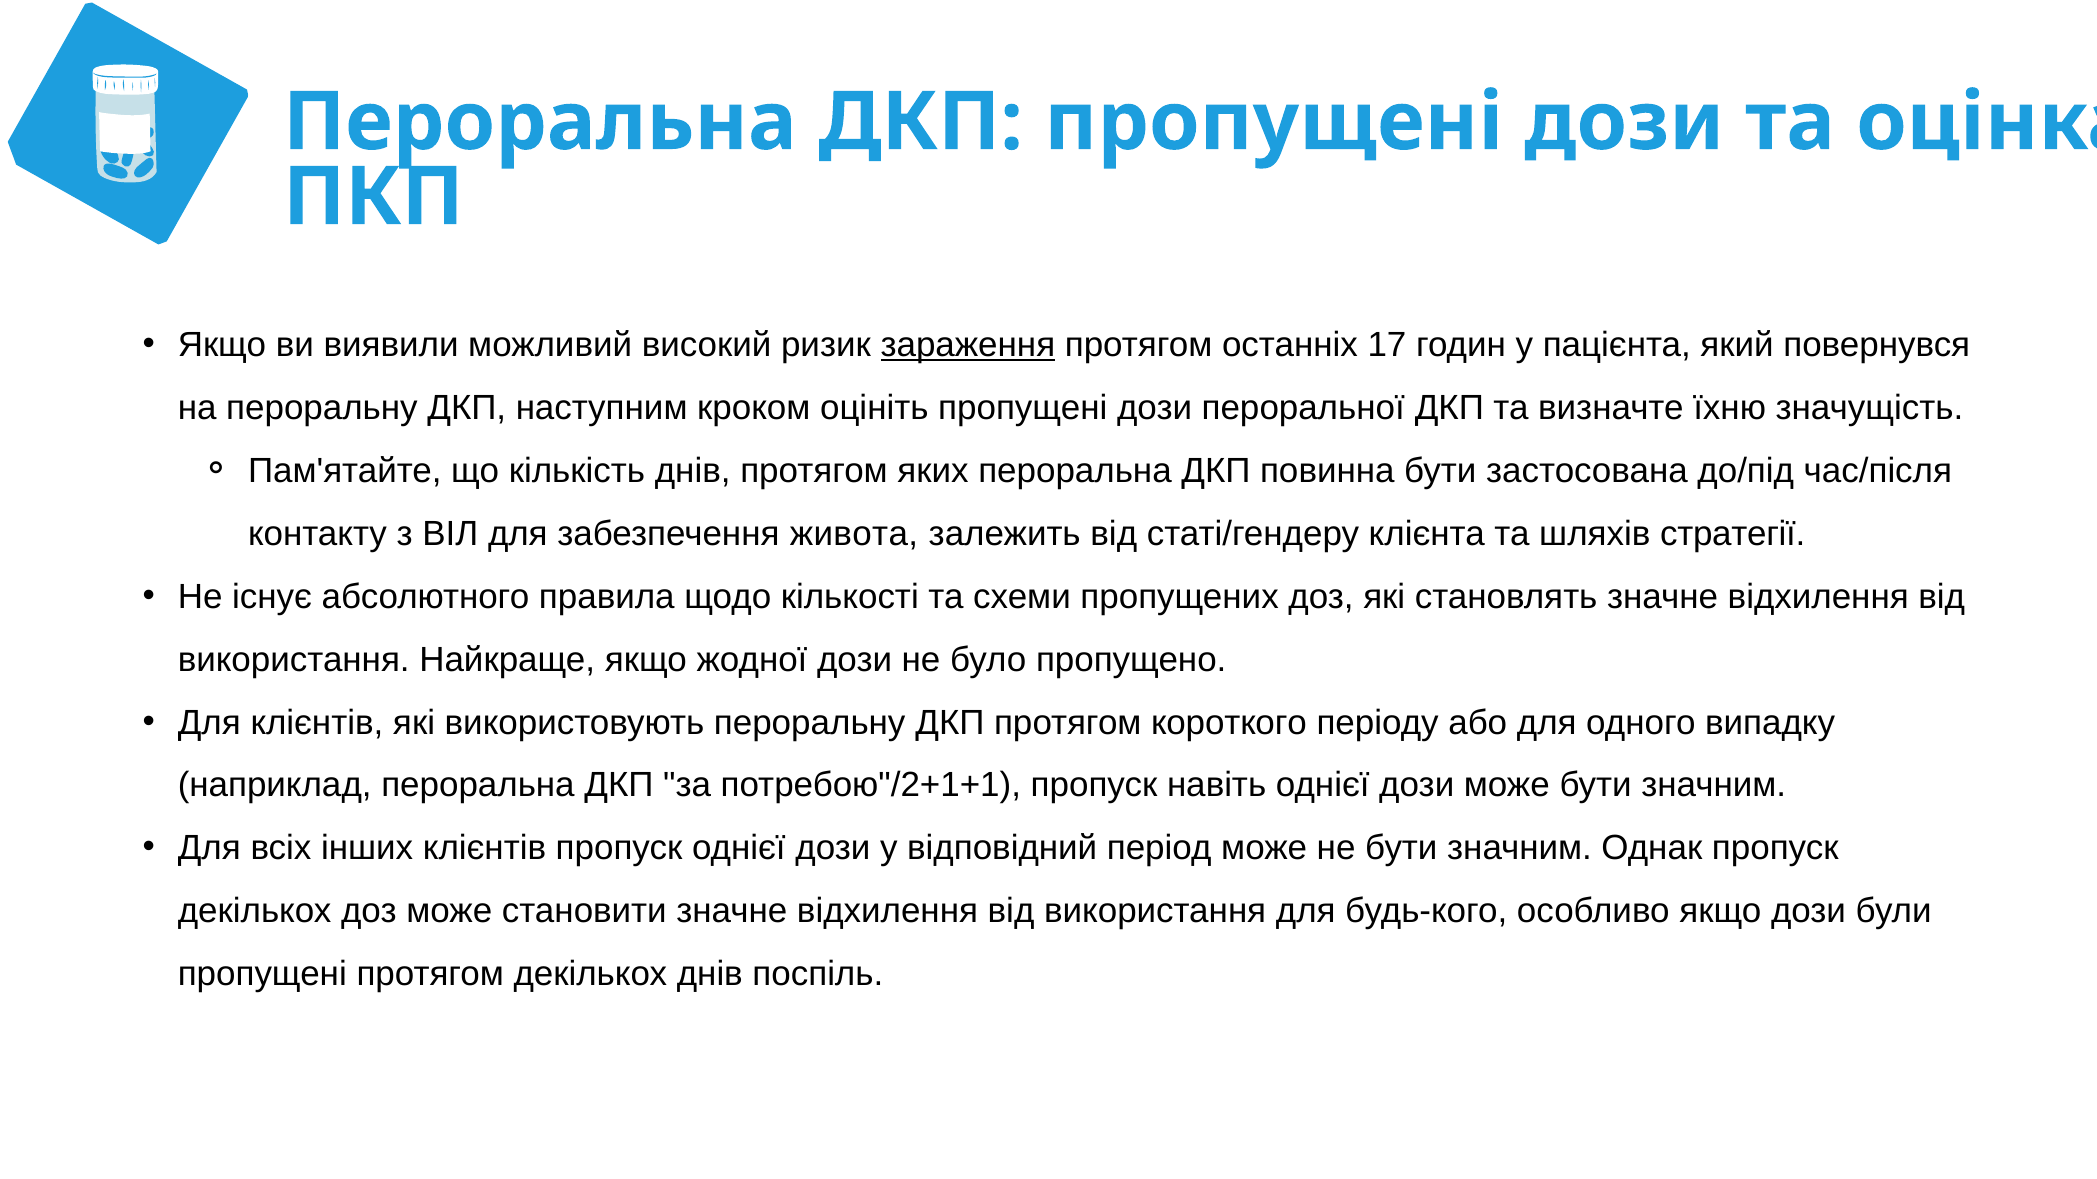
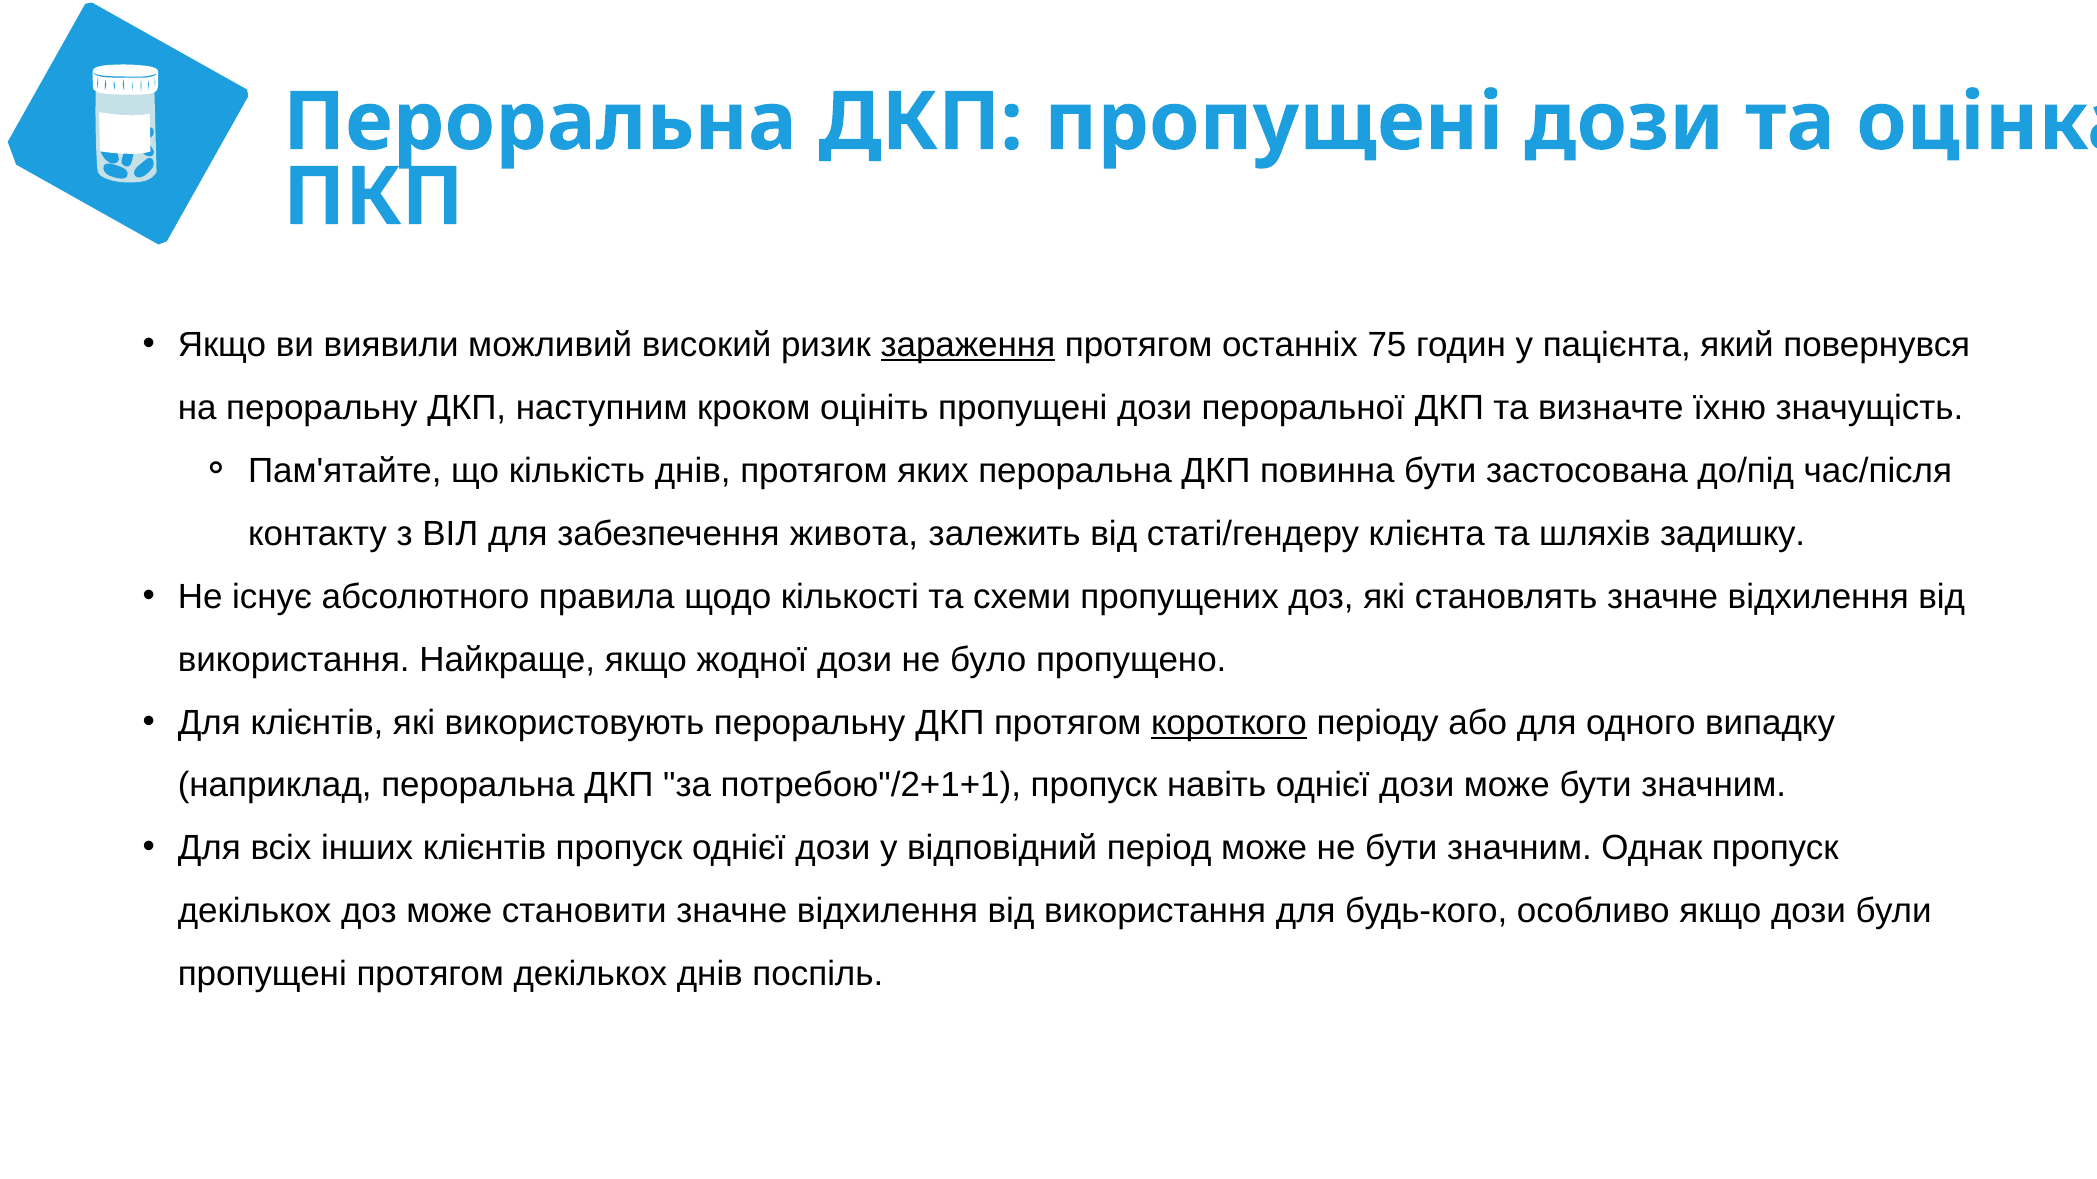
17: 17 -> 75
стратегії: стратегії -> задишку
короткого underline: none -> present
